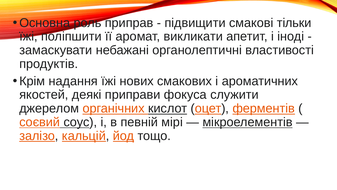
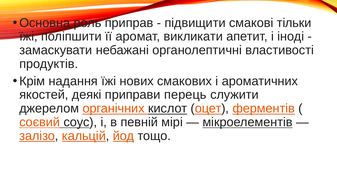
фокуса: фокуса -> перець
